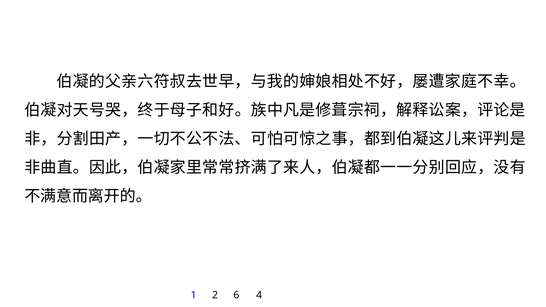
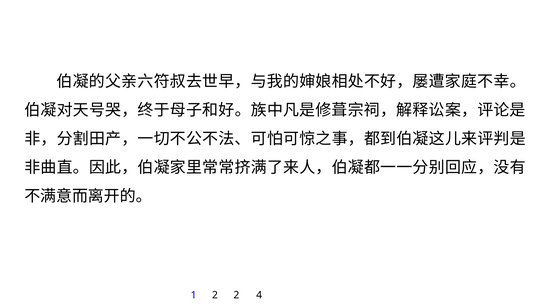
2 6: 6 -> 2
